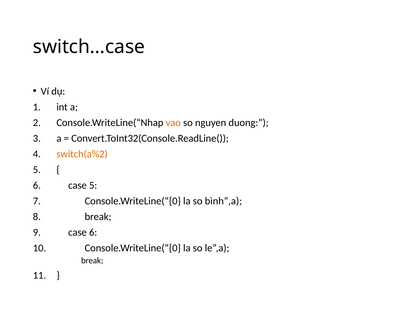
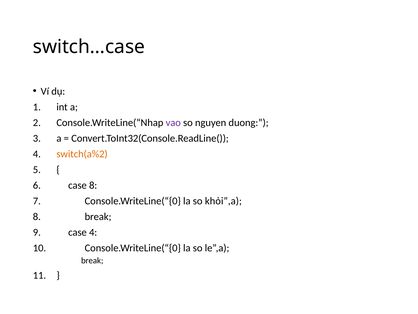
vao colour: orange -> purple
case 5: 5 -> 8
bình”,a: bình”,a -> khỏi”,a
case 6: 6 -> 4
